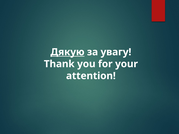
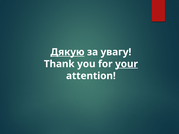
your underline: none -> present
